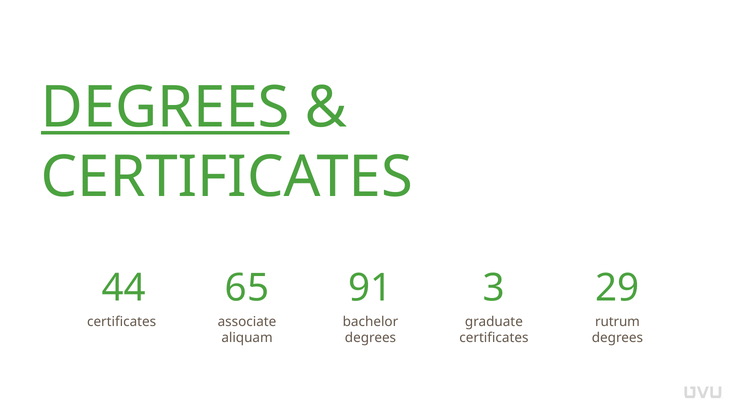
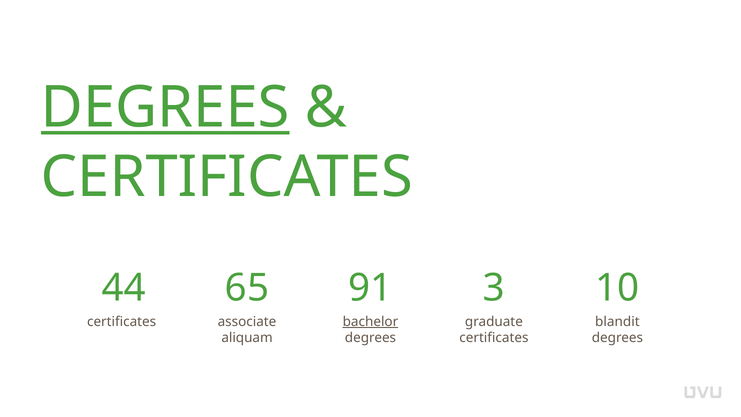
29: 29 -> 10
bachelor underline: none -> present
rutrum: rutrum -> blandit
